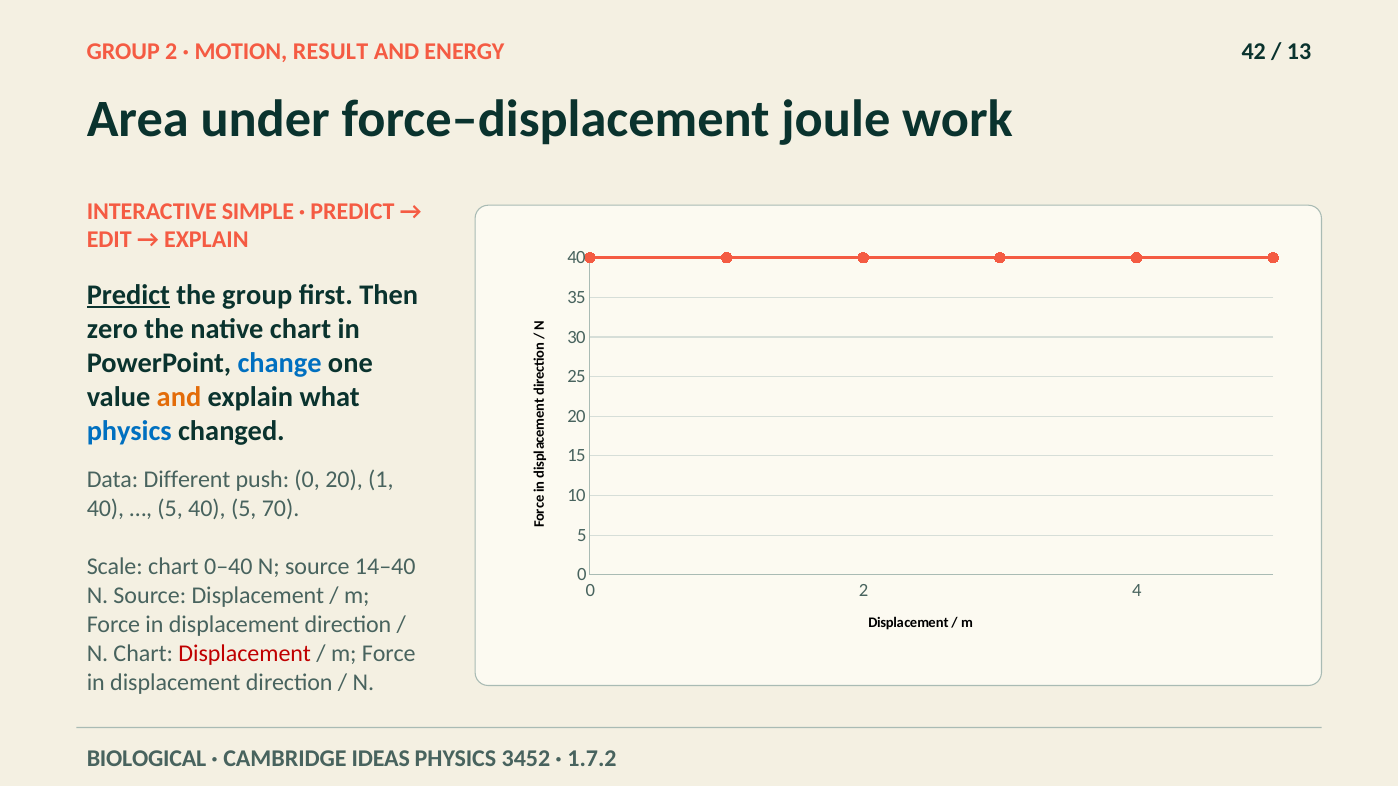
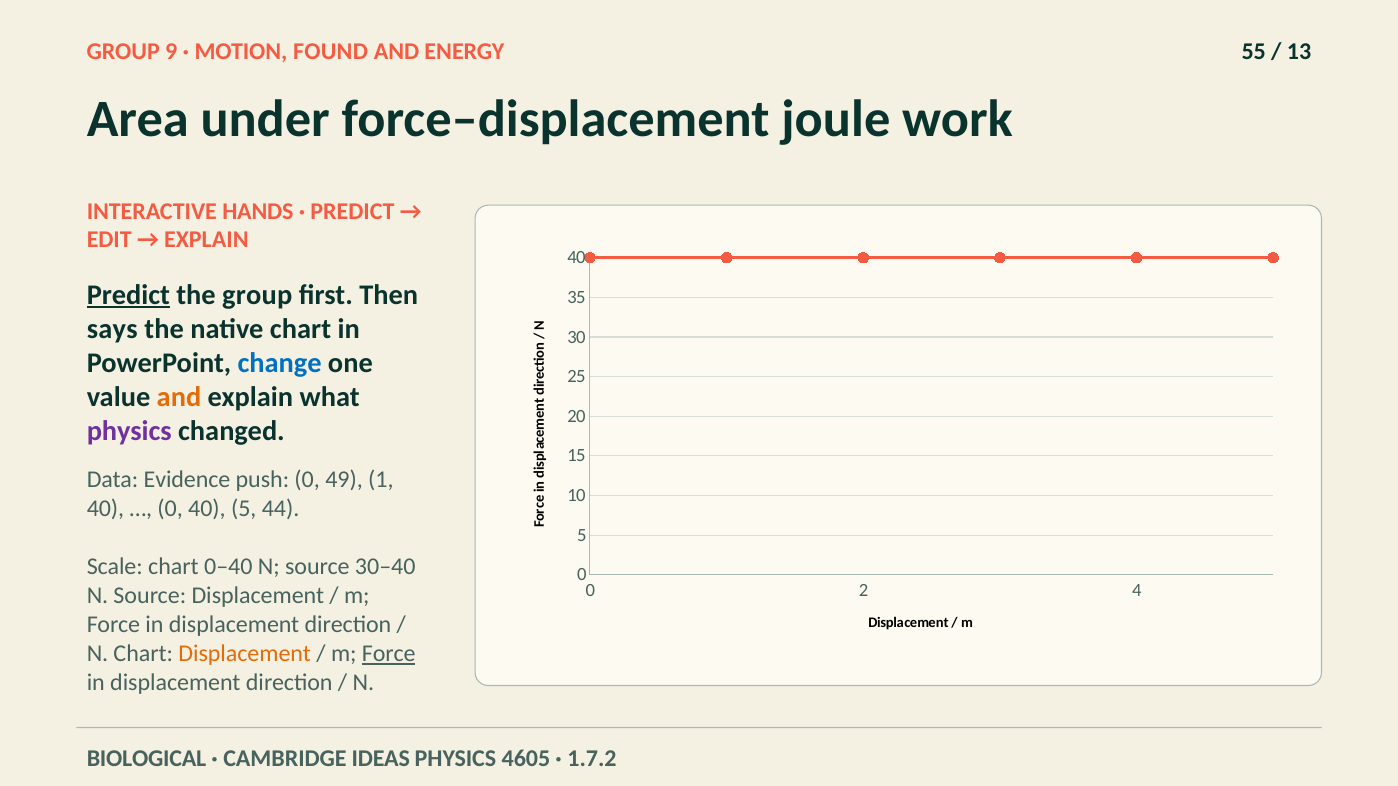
GROUP 2: 2 -> 9
RESULT: RESULT -> FOUND
42: 42 -> 55
SIMPLE: SIMPLE -> HANDS
zero: zero -> says
physics at (129, 431) colour: blue -> purple
Different: Different -> Evidence
0 20: 20 -> 49
5 at (170, 509): 5 -> 0
70: 70 -> 44
14–40: 14–40 -> 30–40
Displacement at (245, 654) colour: red -> orange
Force at (389, 654) underline: none -> present
3452: 3452 -> 4605
